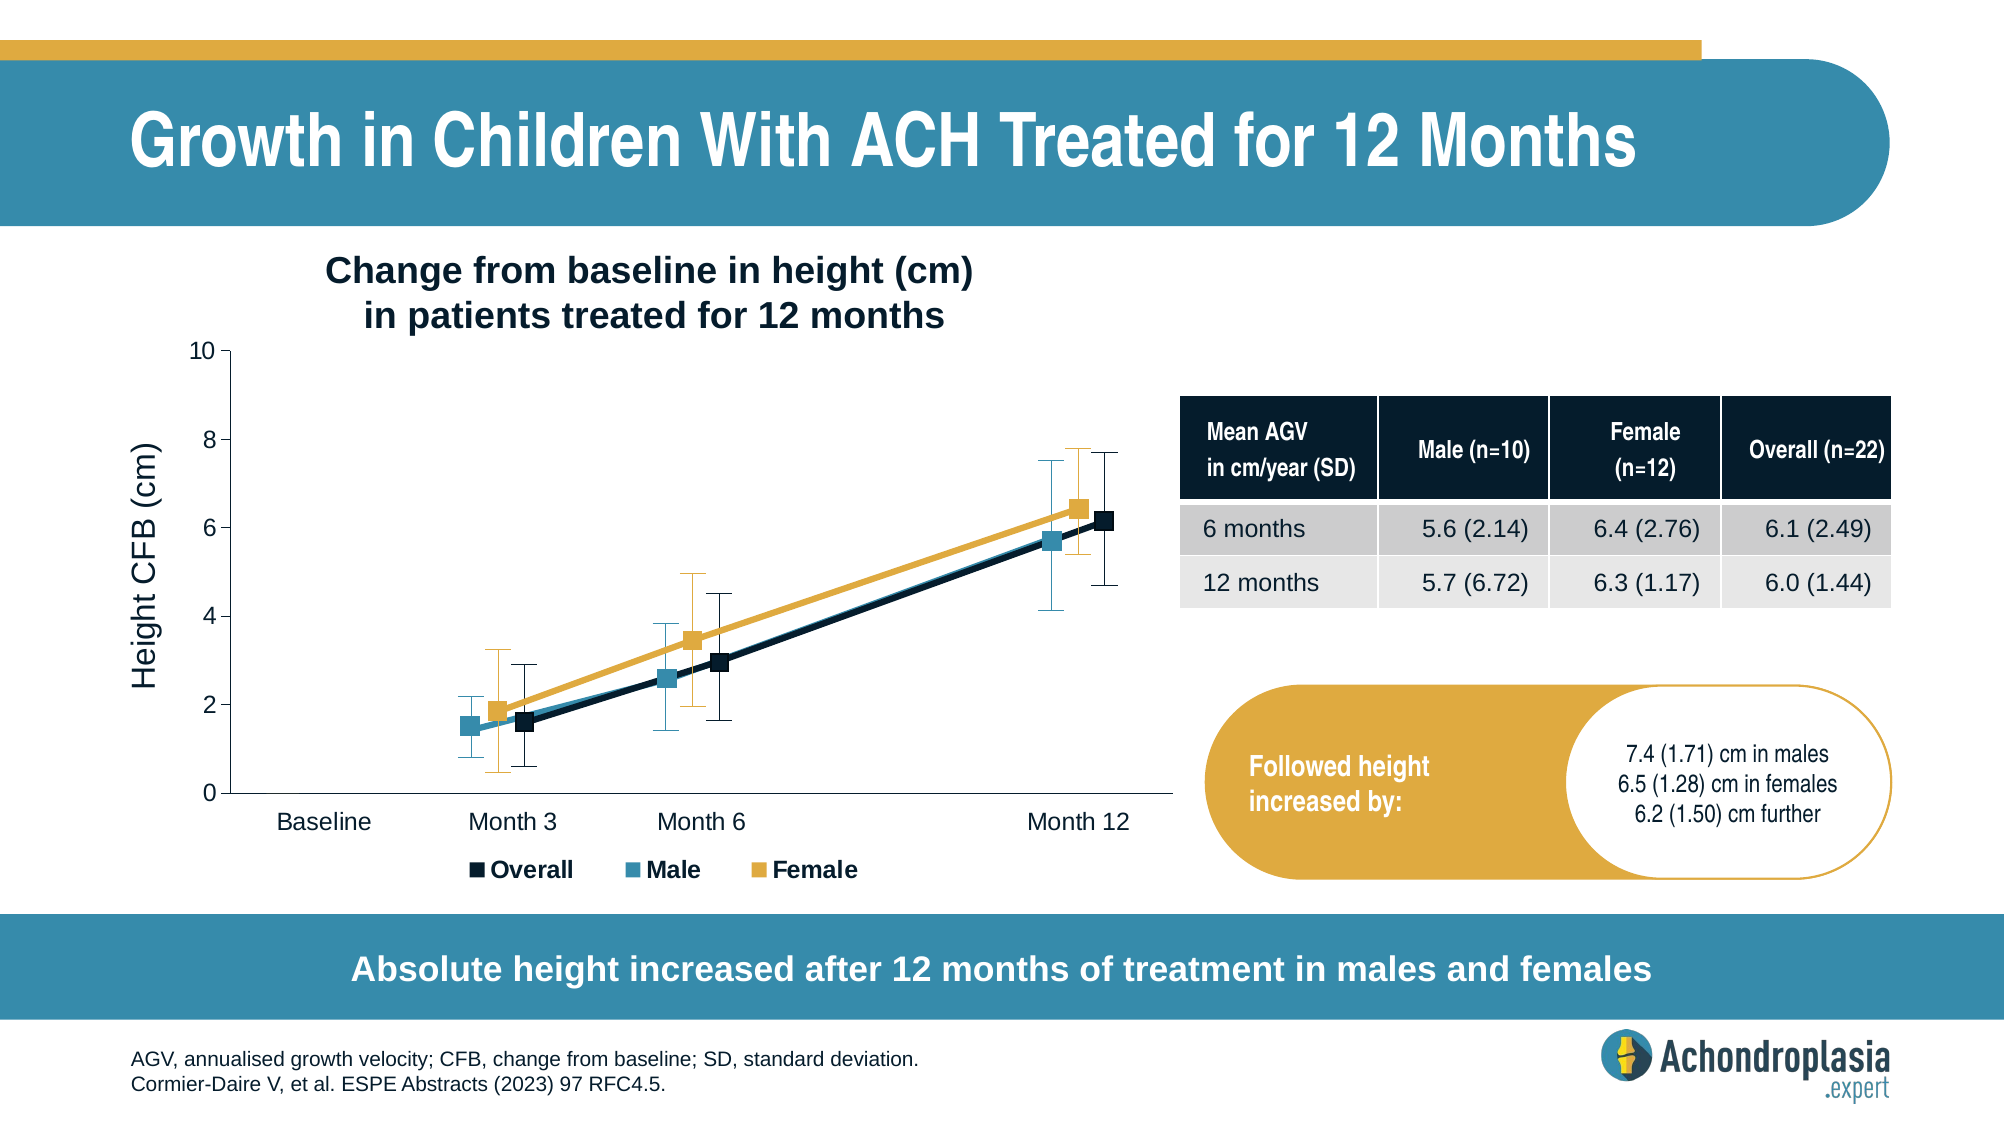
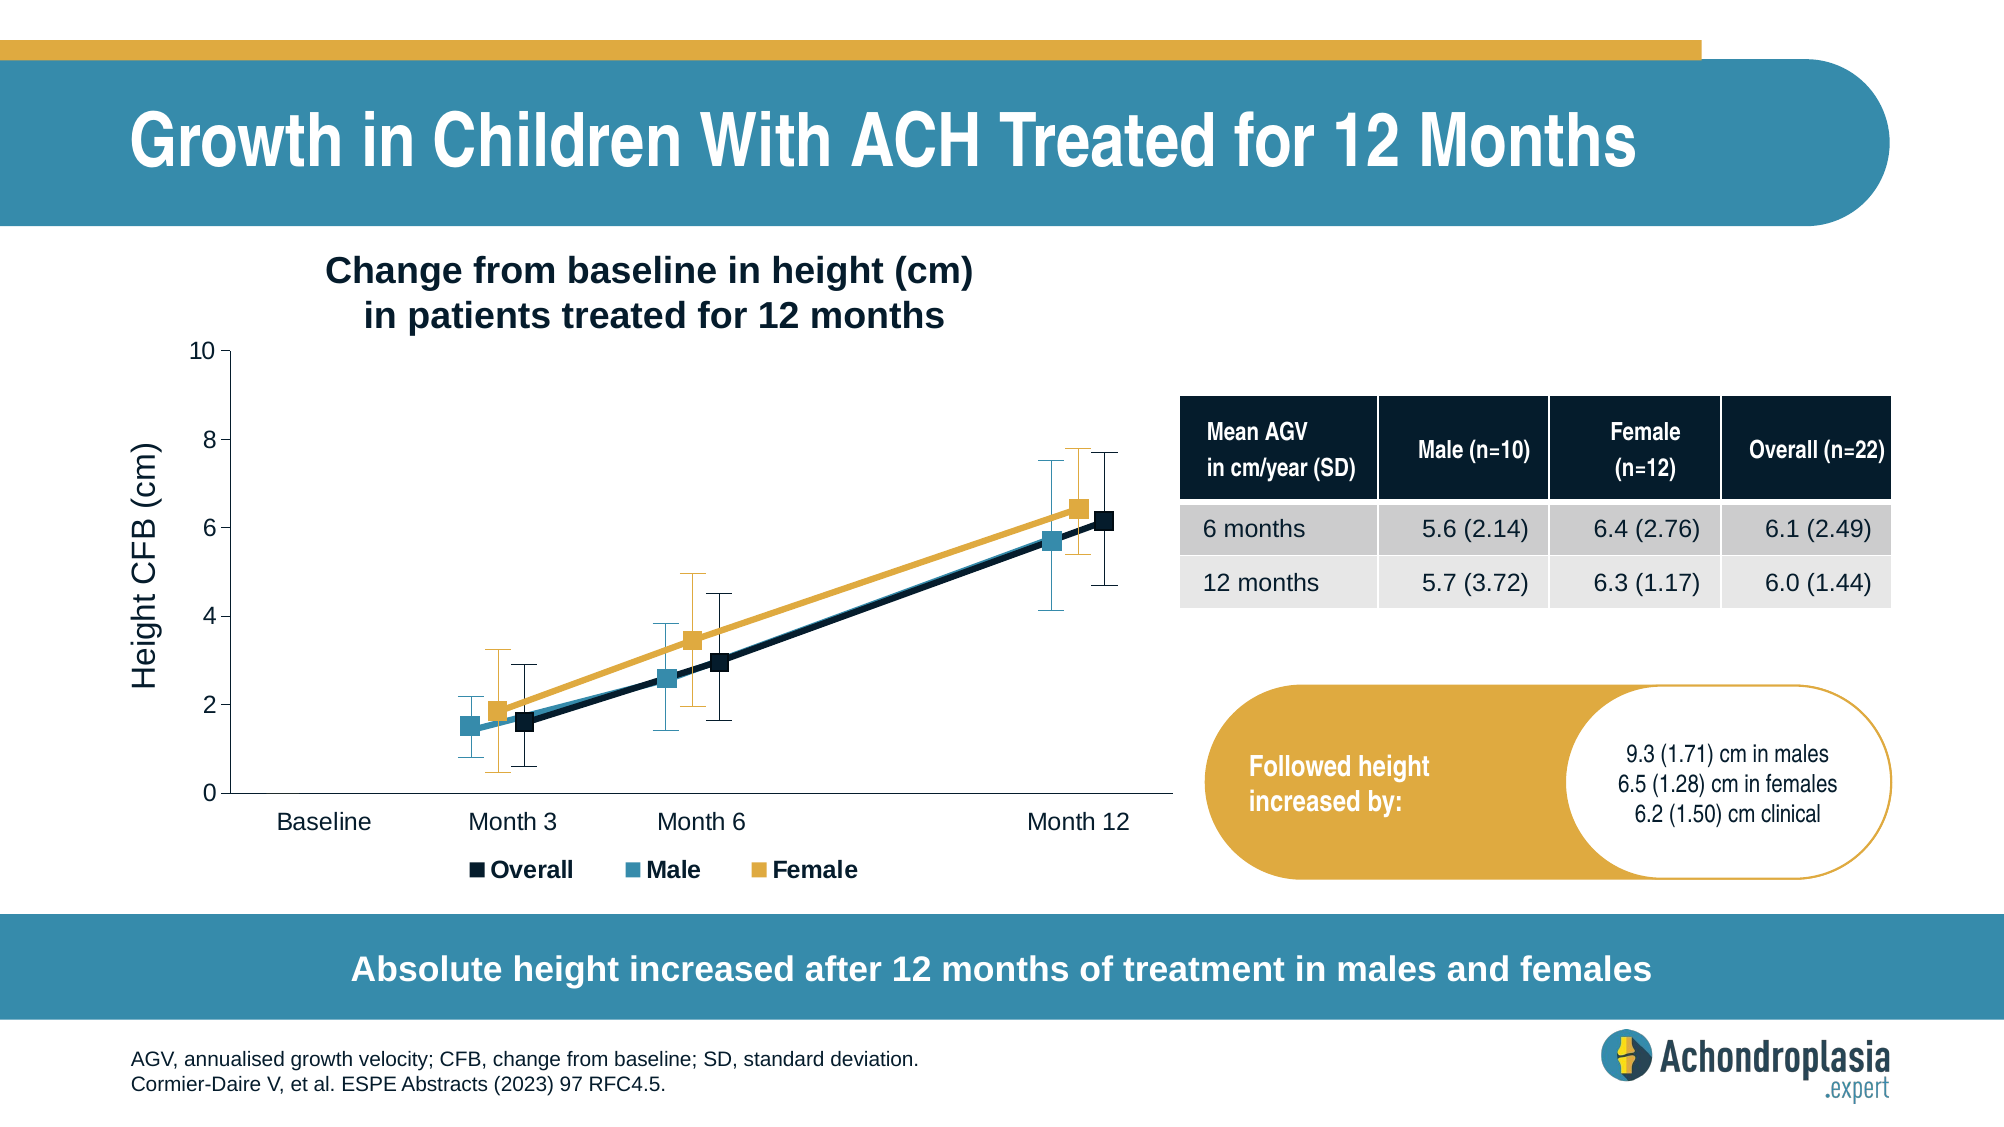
6.72: 6.72 -> 3.72
7.4: 7.4 -> 9.3
further: further -> clinical
